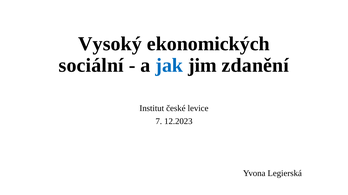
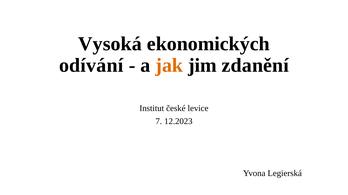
Vysoký: Vysoký -> Vysoká
sociální: sociální -> odívání
jak colour: blue -> orange
